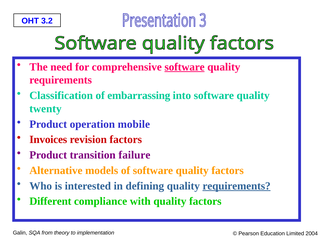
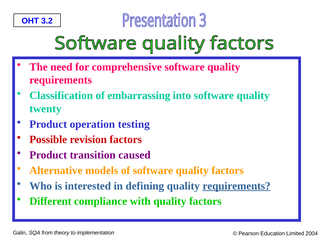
software at (185, 67) underline: present -> none
mobile: mobile -> testing
Invoices: Invoices -> Possible
failure: failure -> caused
